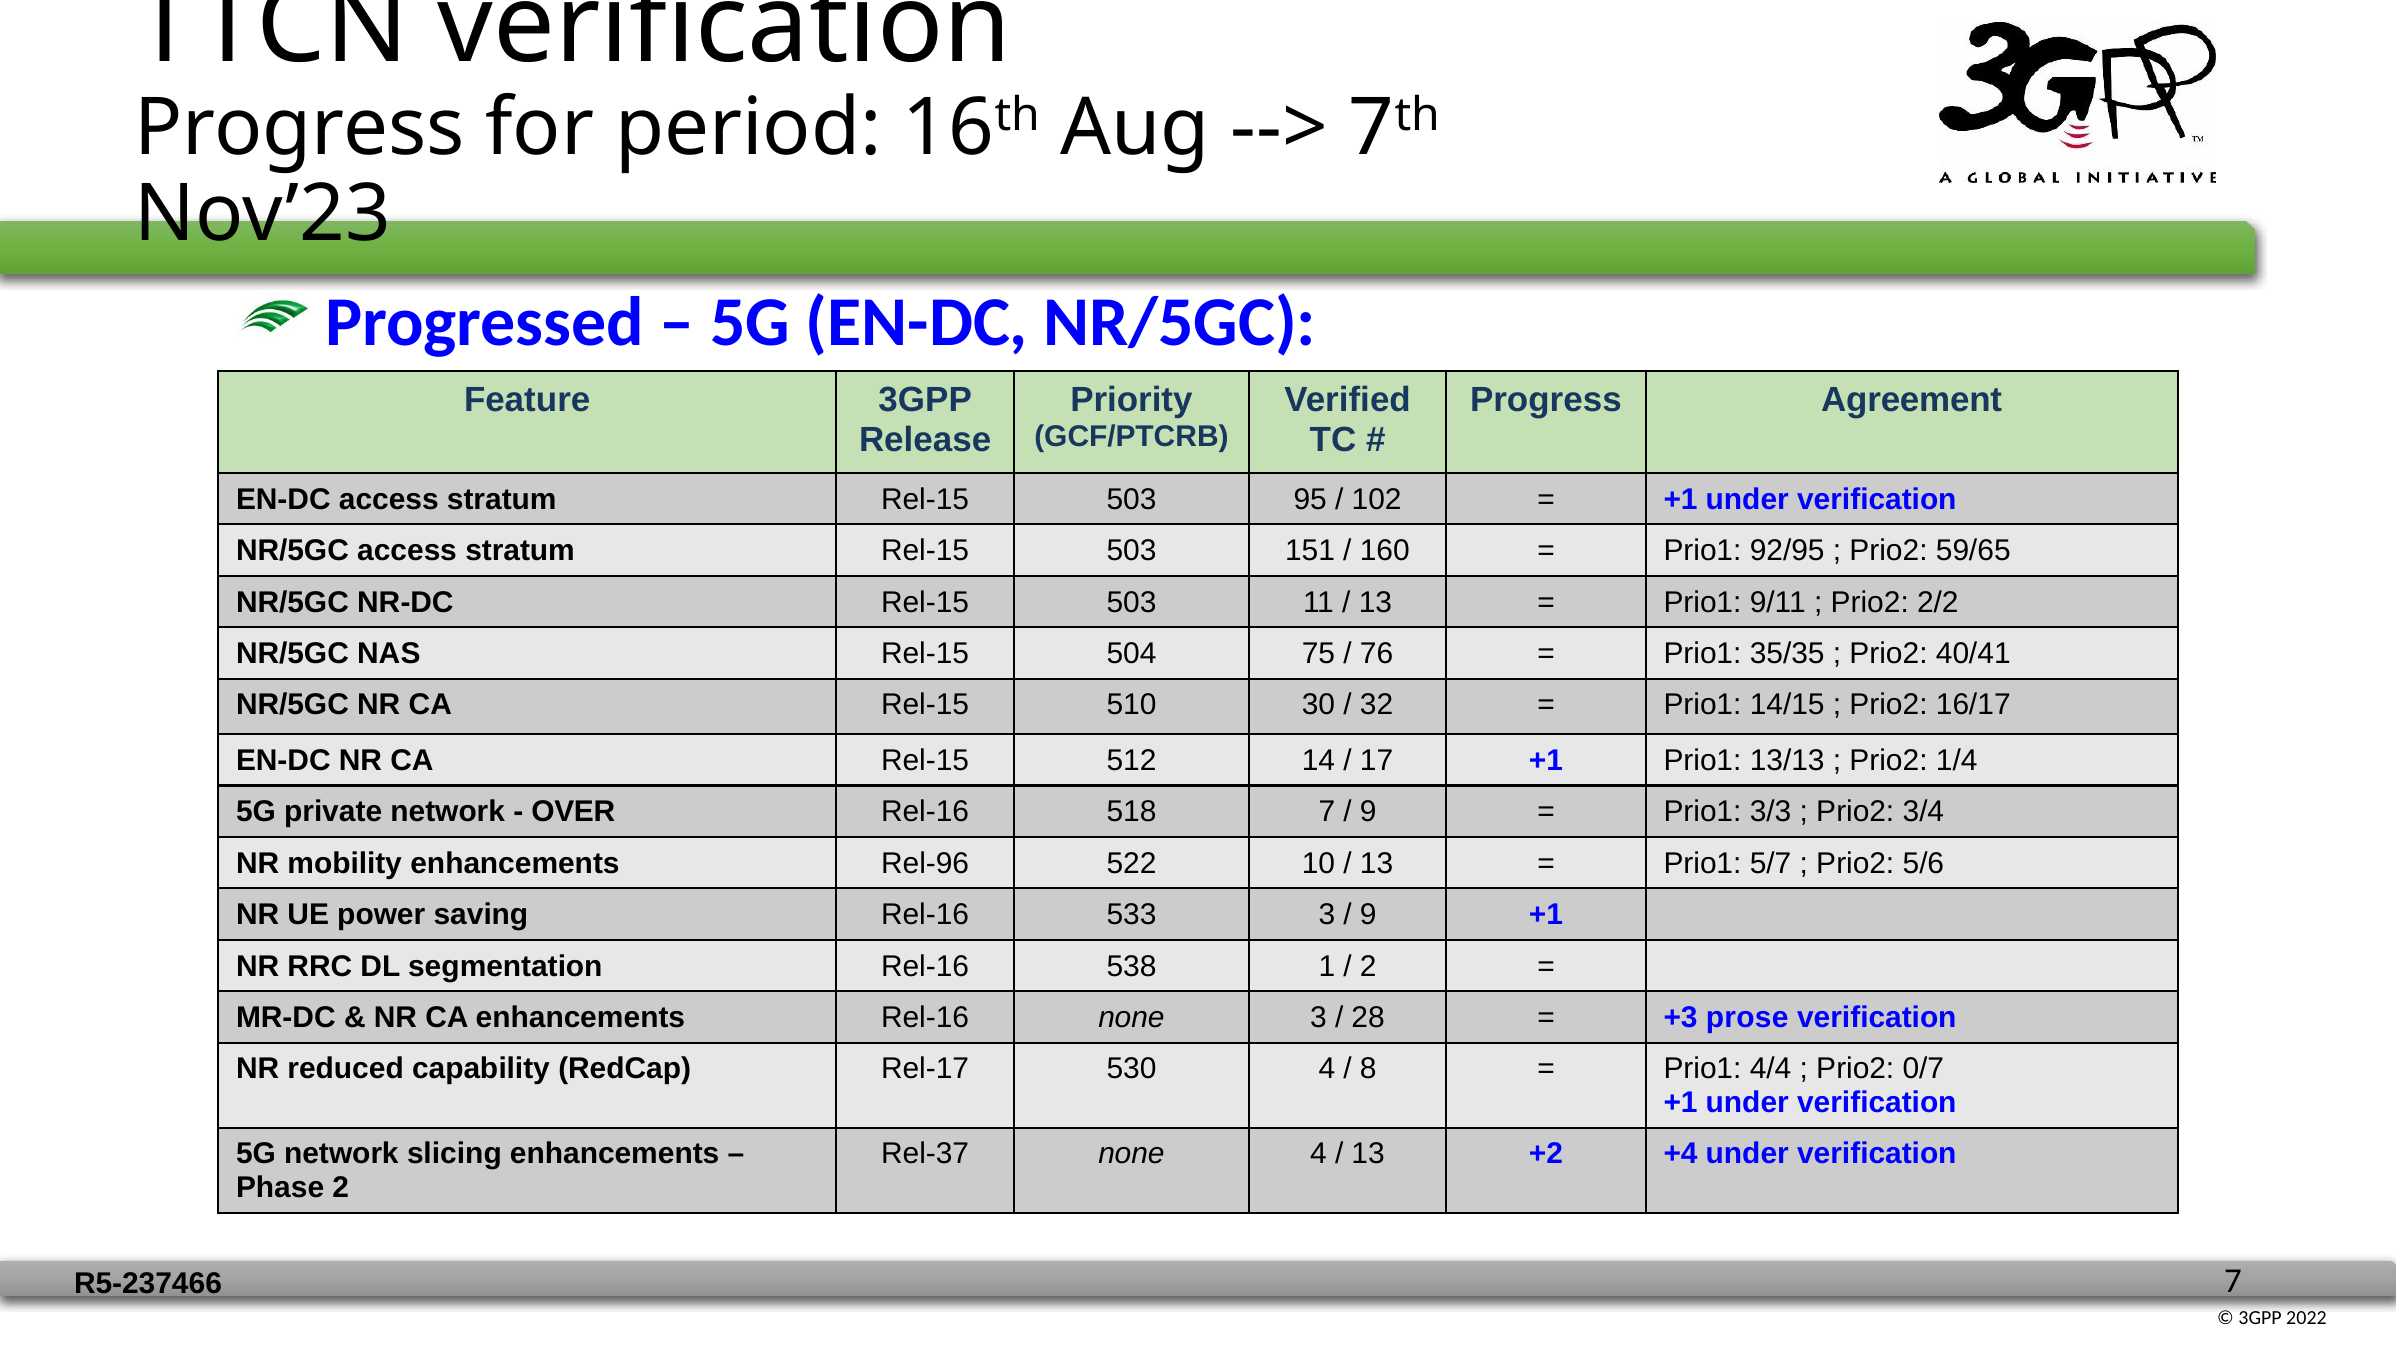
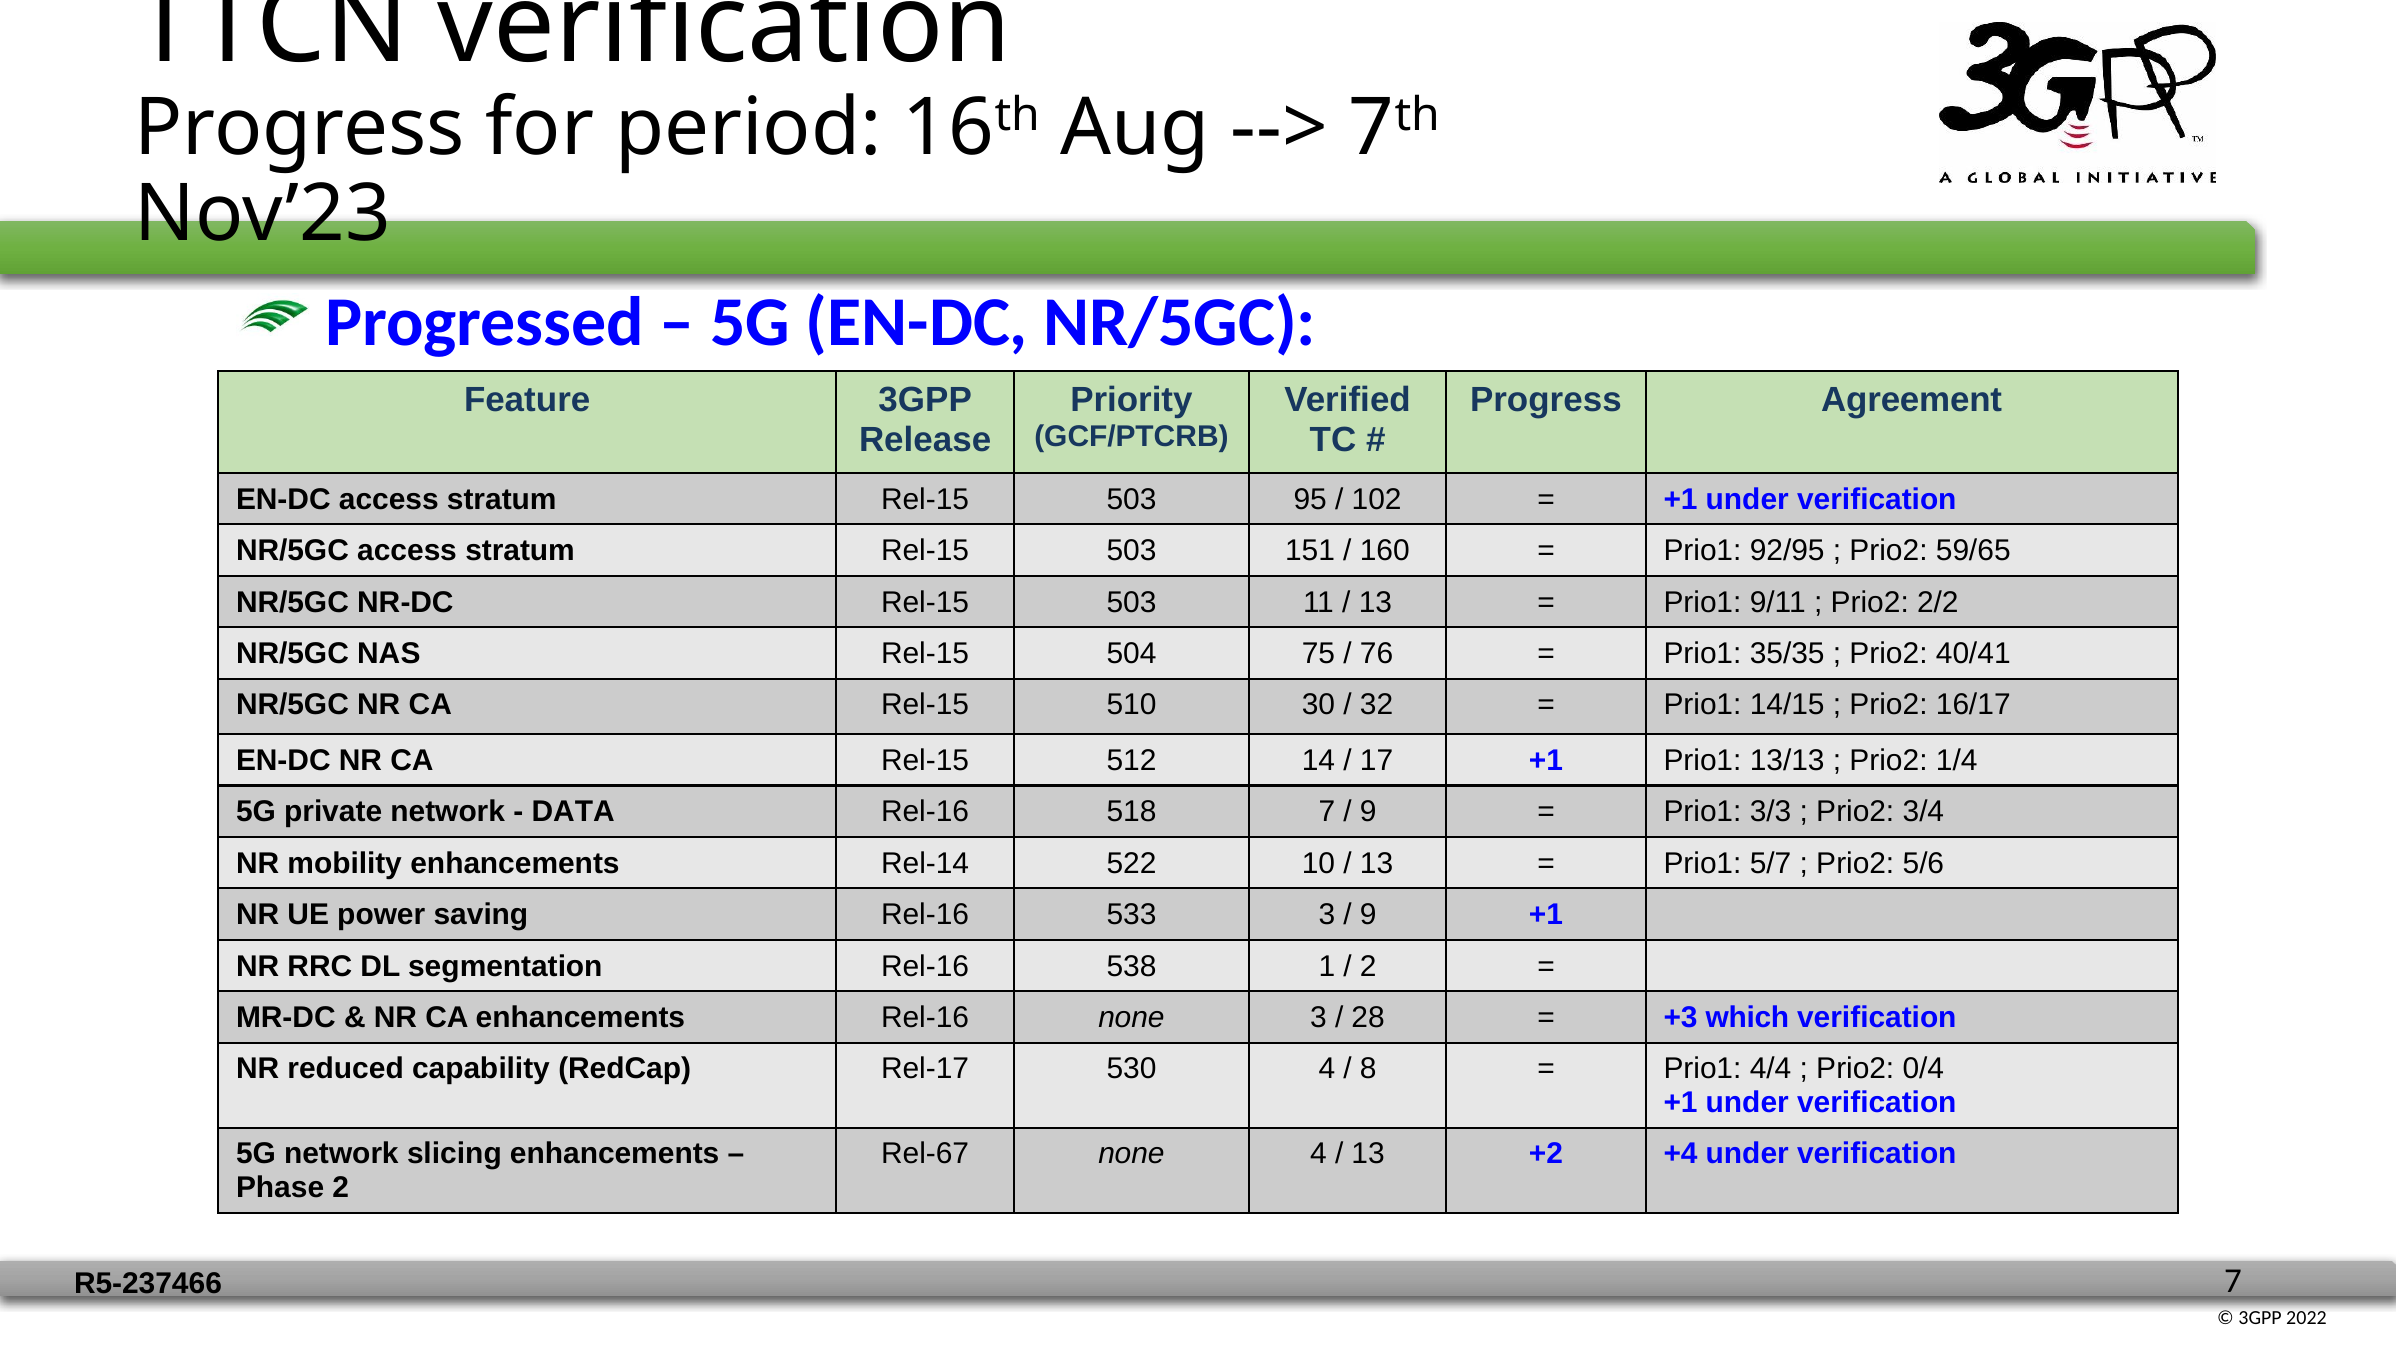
OVER: OVER -> DATA
Rel-96: Rel-96 -> Rel-14
prose: prose -> which
0/7: 0/7 -> 0/4
Rel-37: Rel-37 -> Rel-67
